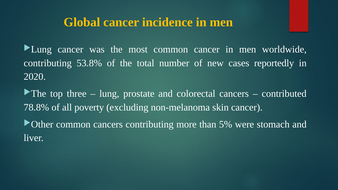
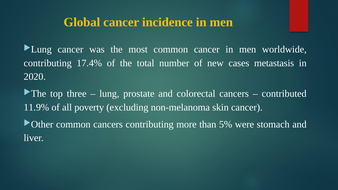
53.8%: 53.8% -> 17.4%
reportedly: reportedly -> metastasis
78.8%: 78.8% -> 11.9%
